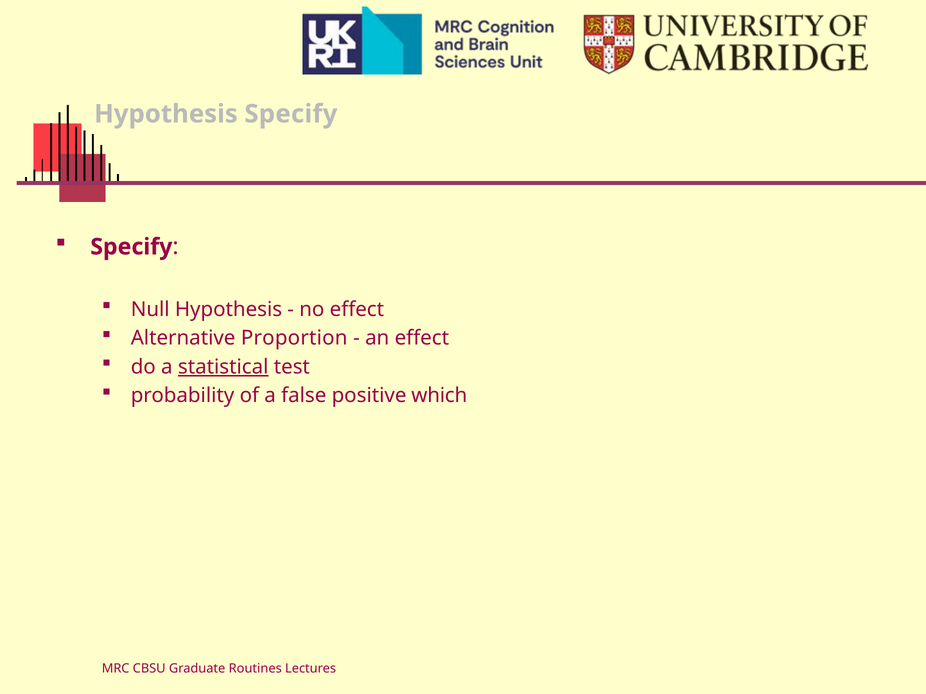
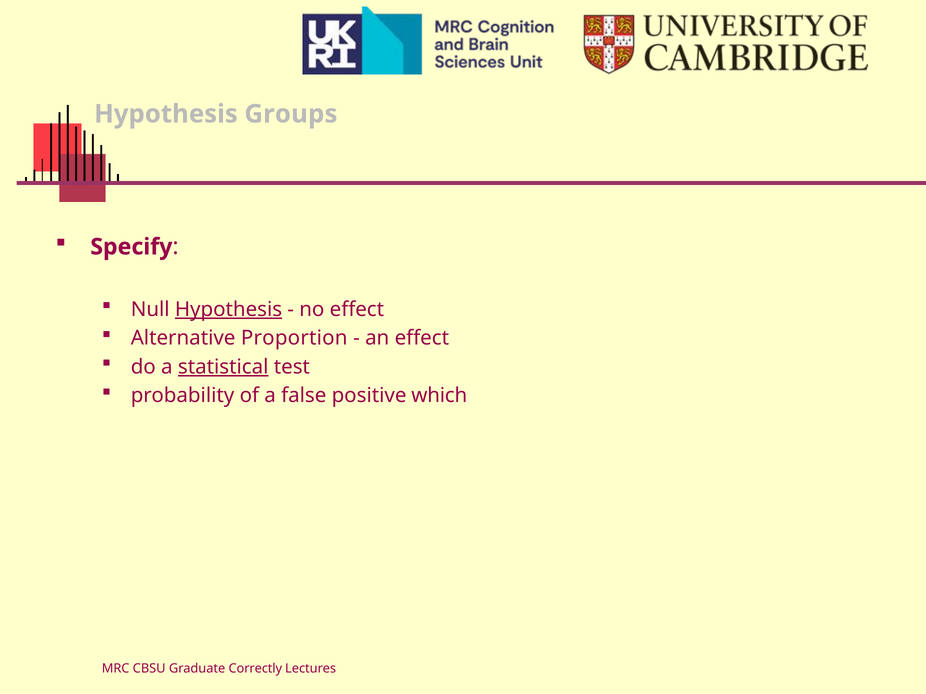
Hypothesis Specify: Specify -> Groups
Hypothesis at (229, 310) underline: none -> present
Routines: Routines -> Correctly
